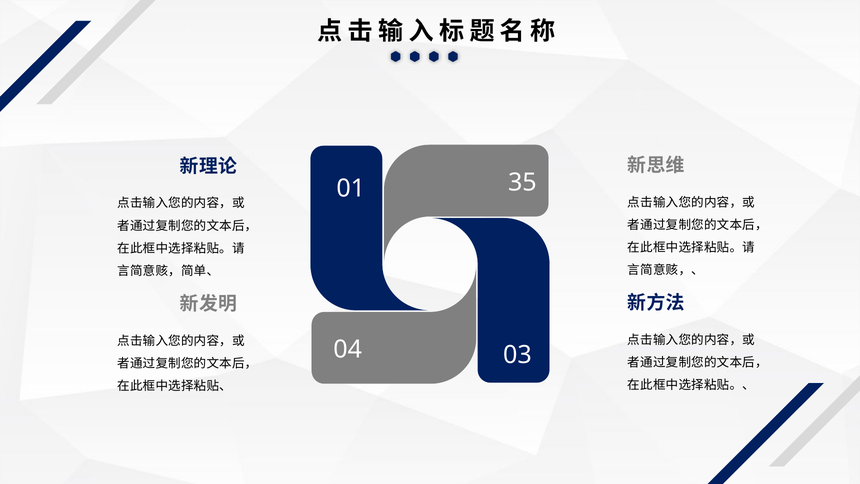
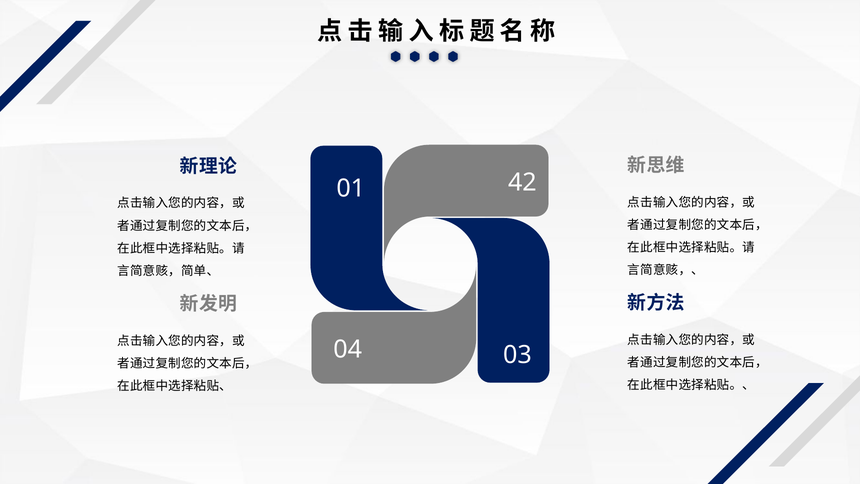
35: 35 -> 42
